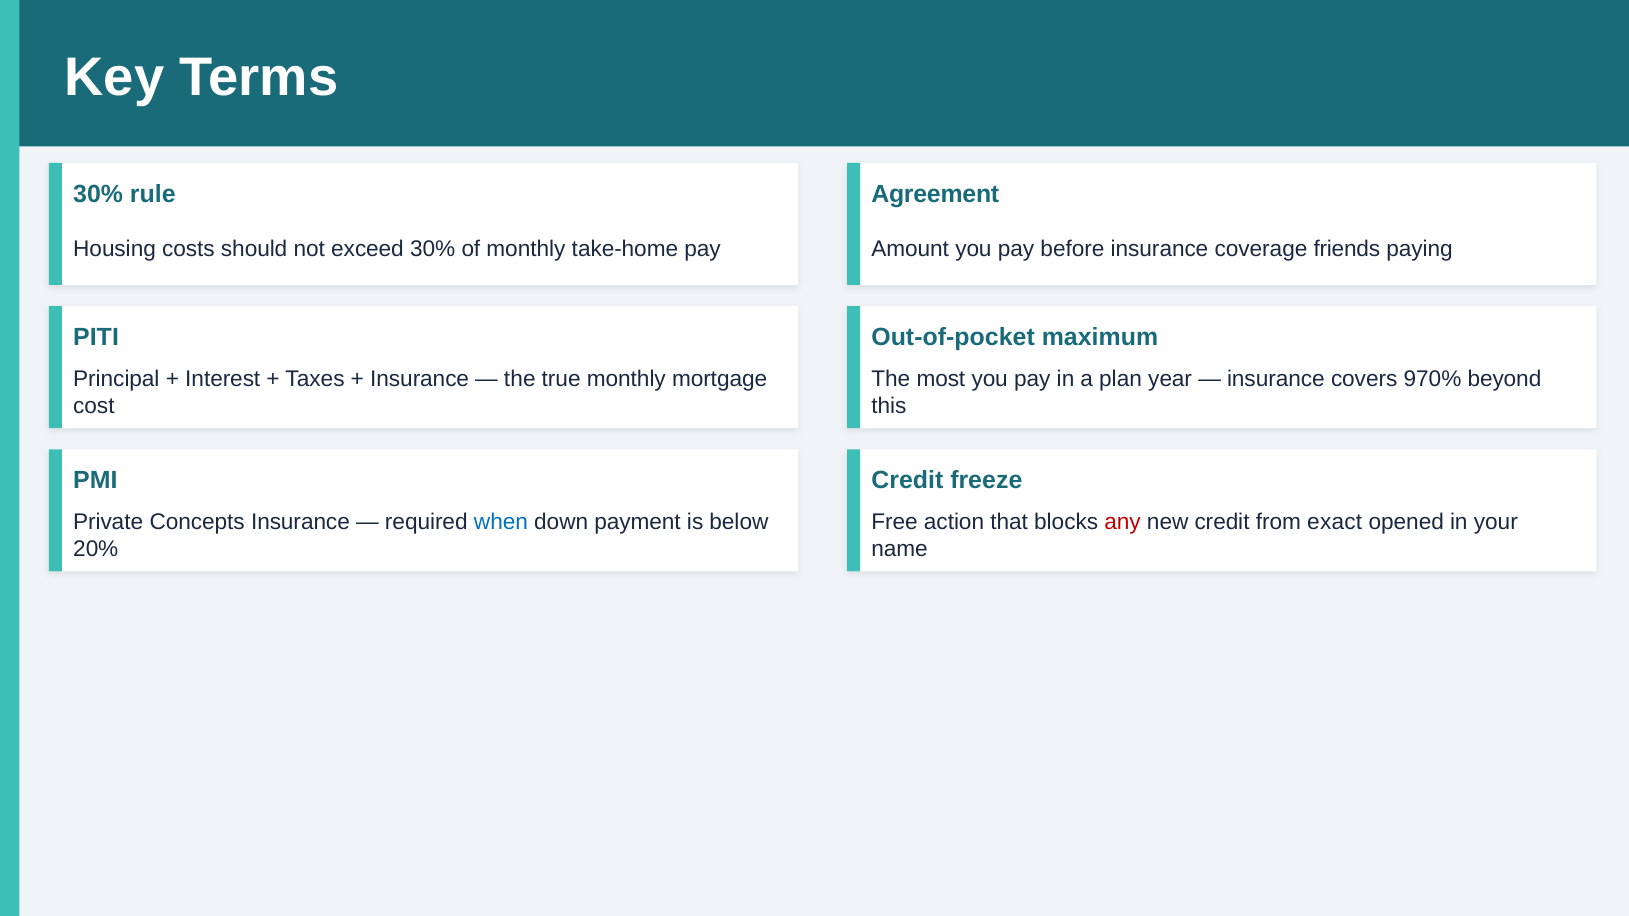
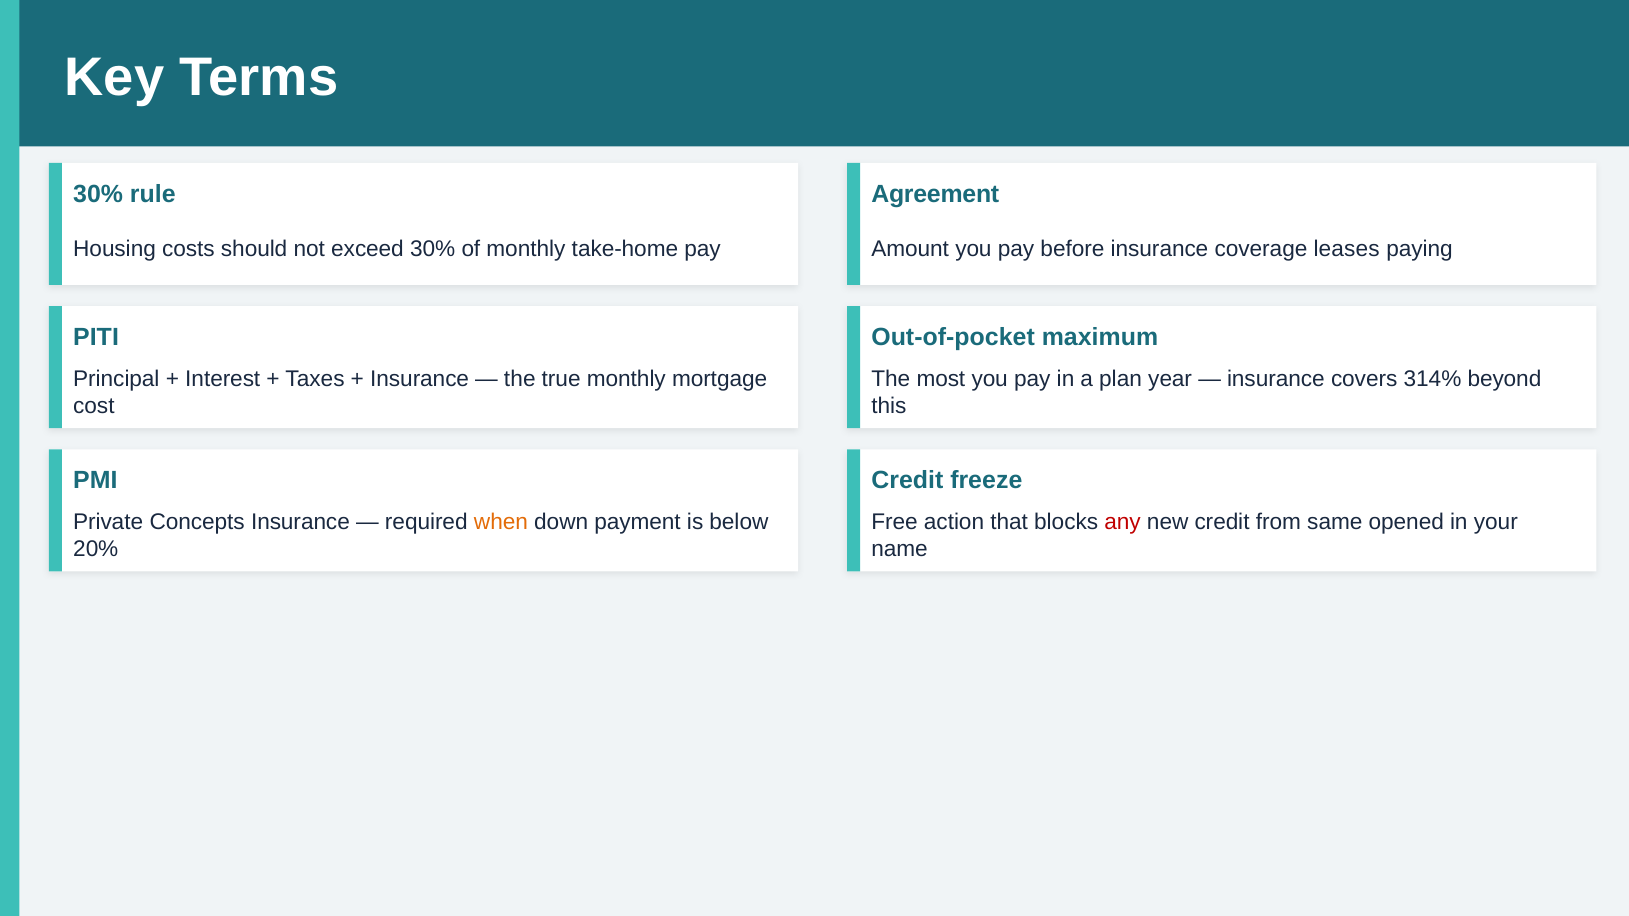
friends: friends -> leases
970%: 970% -> 314%
when colour: blue -> orange
exact: exact -> same
